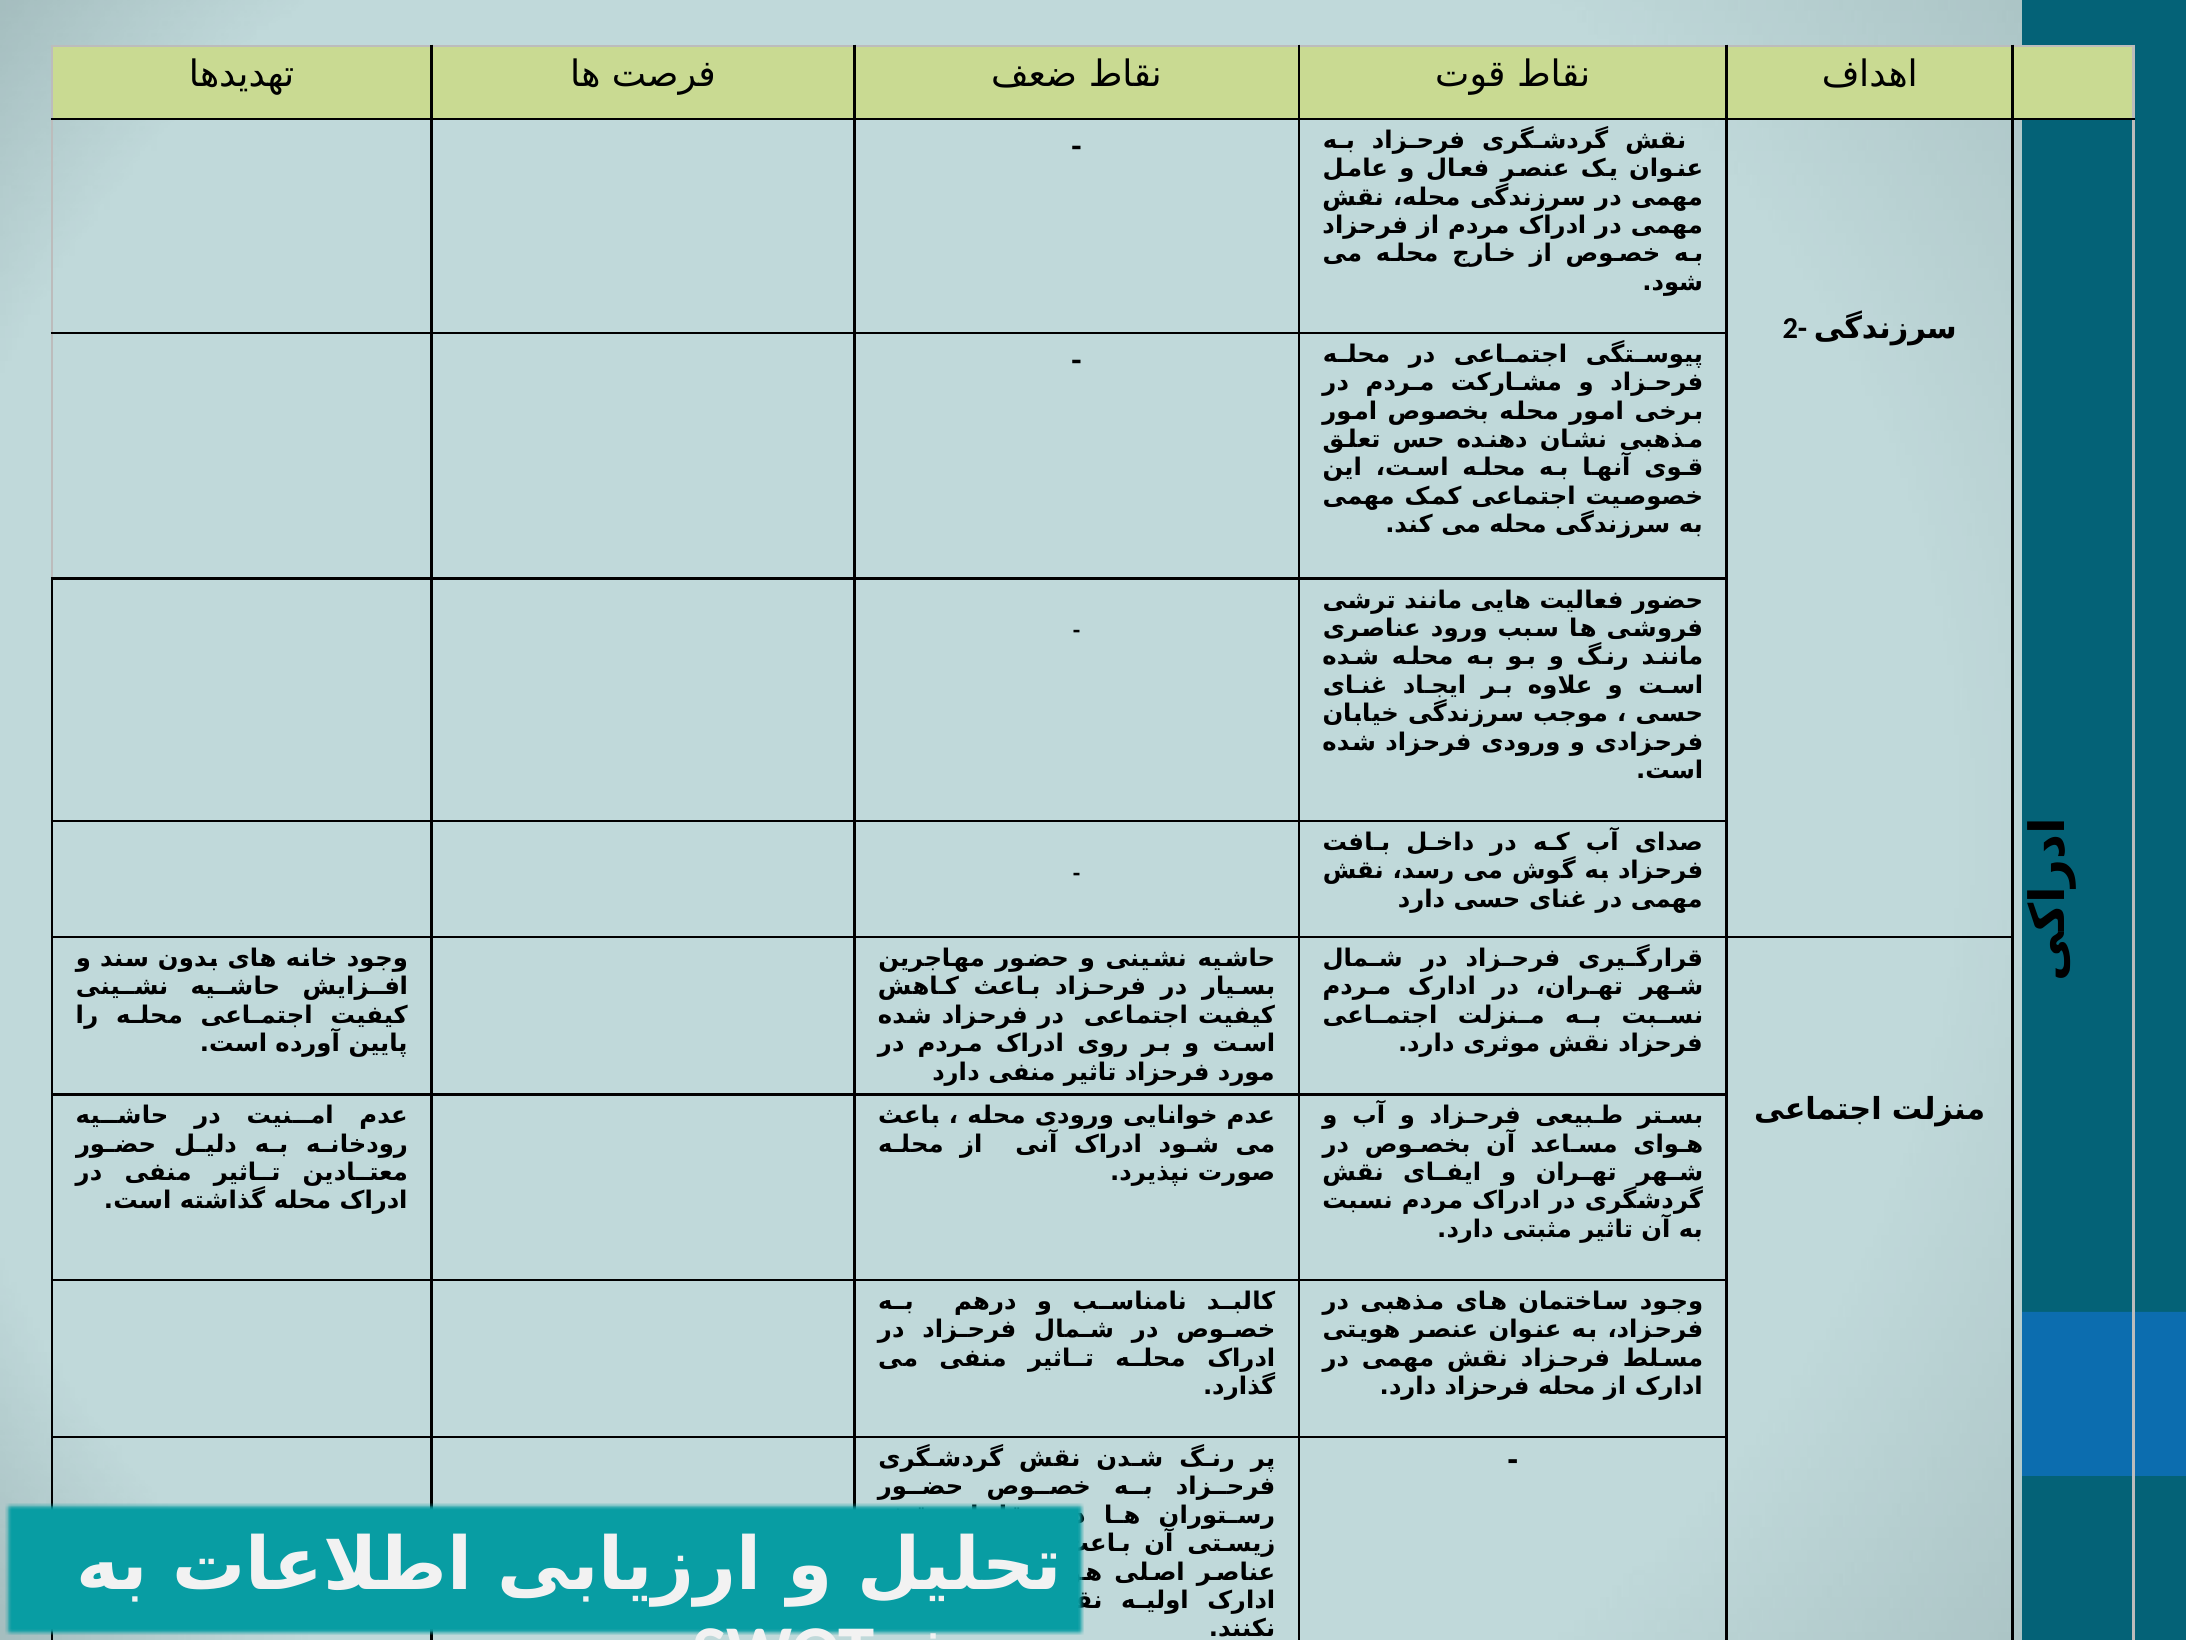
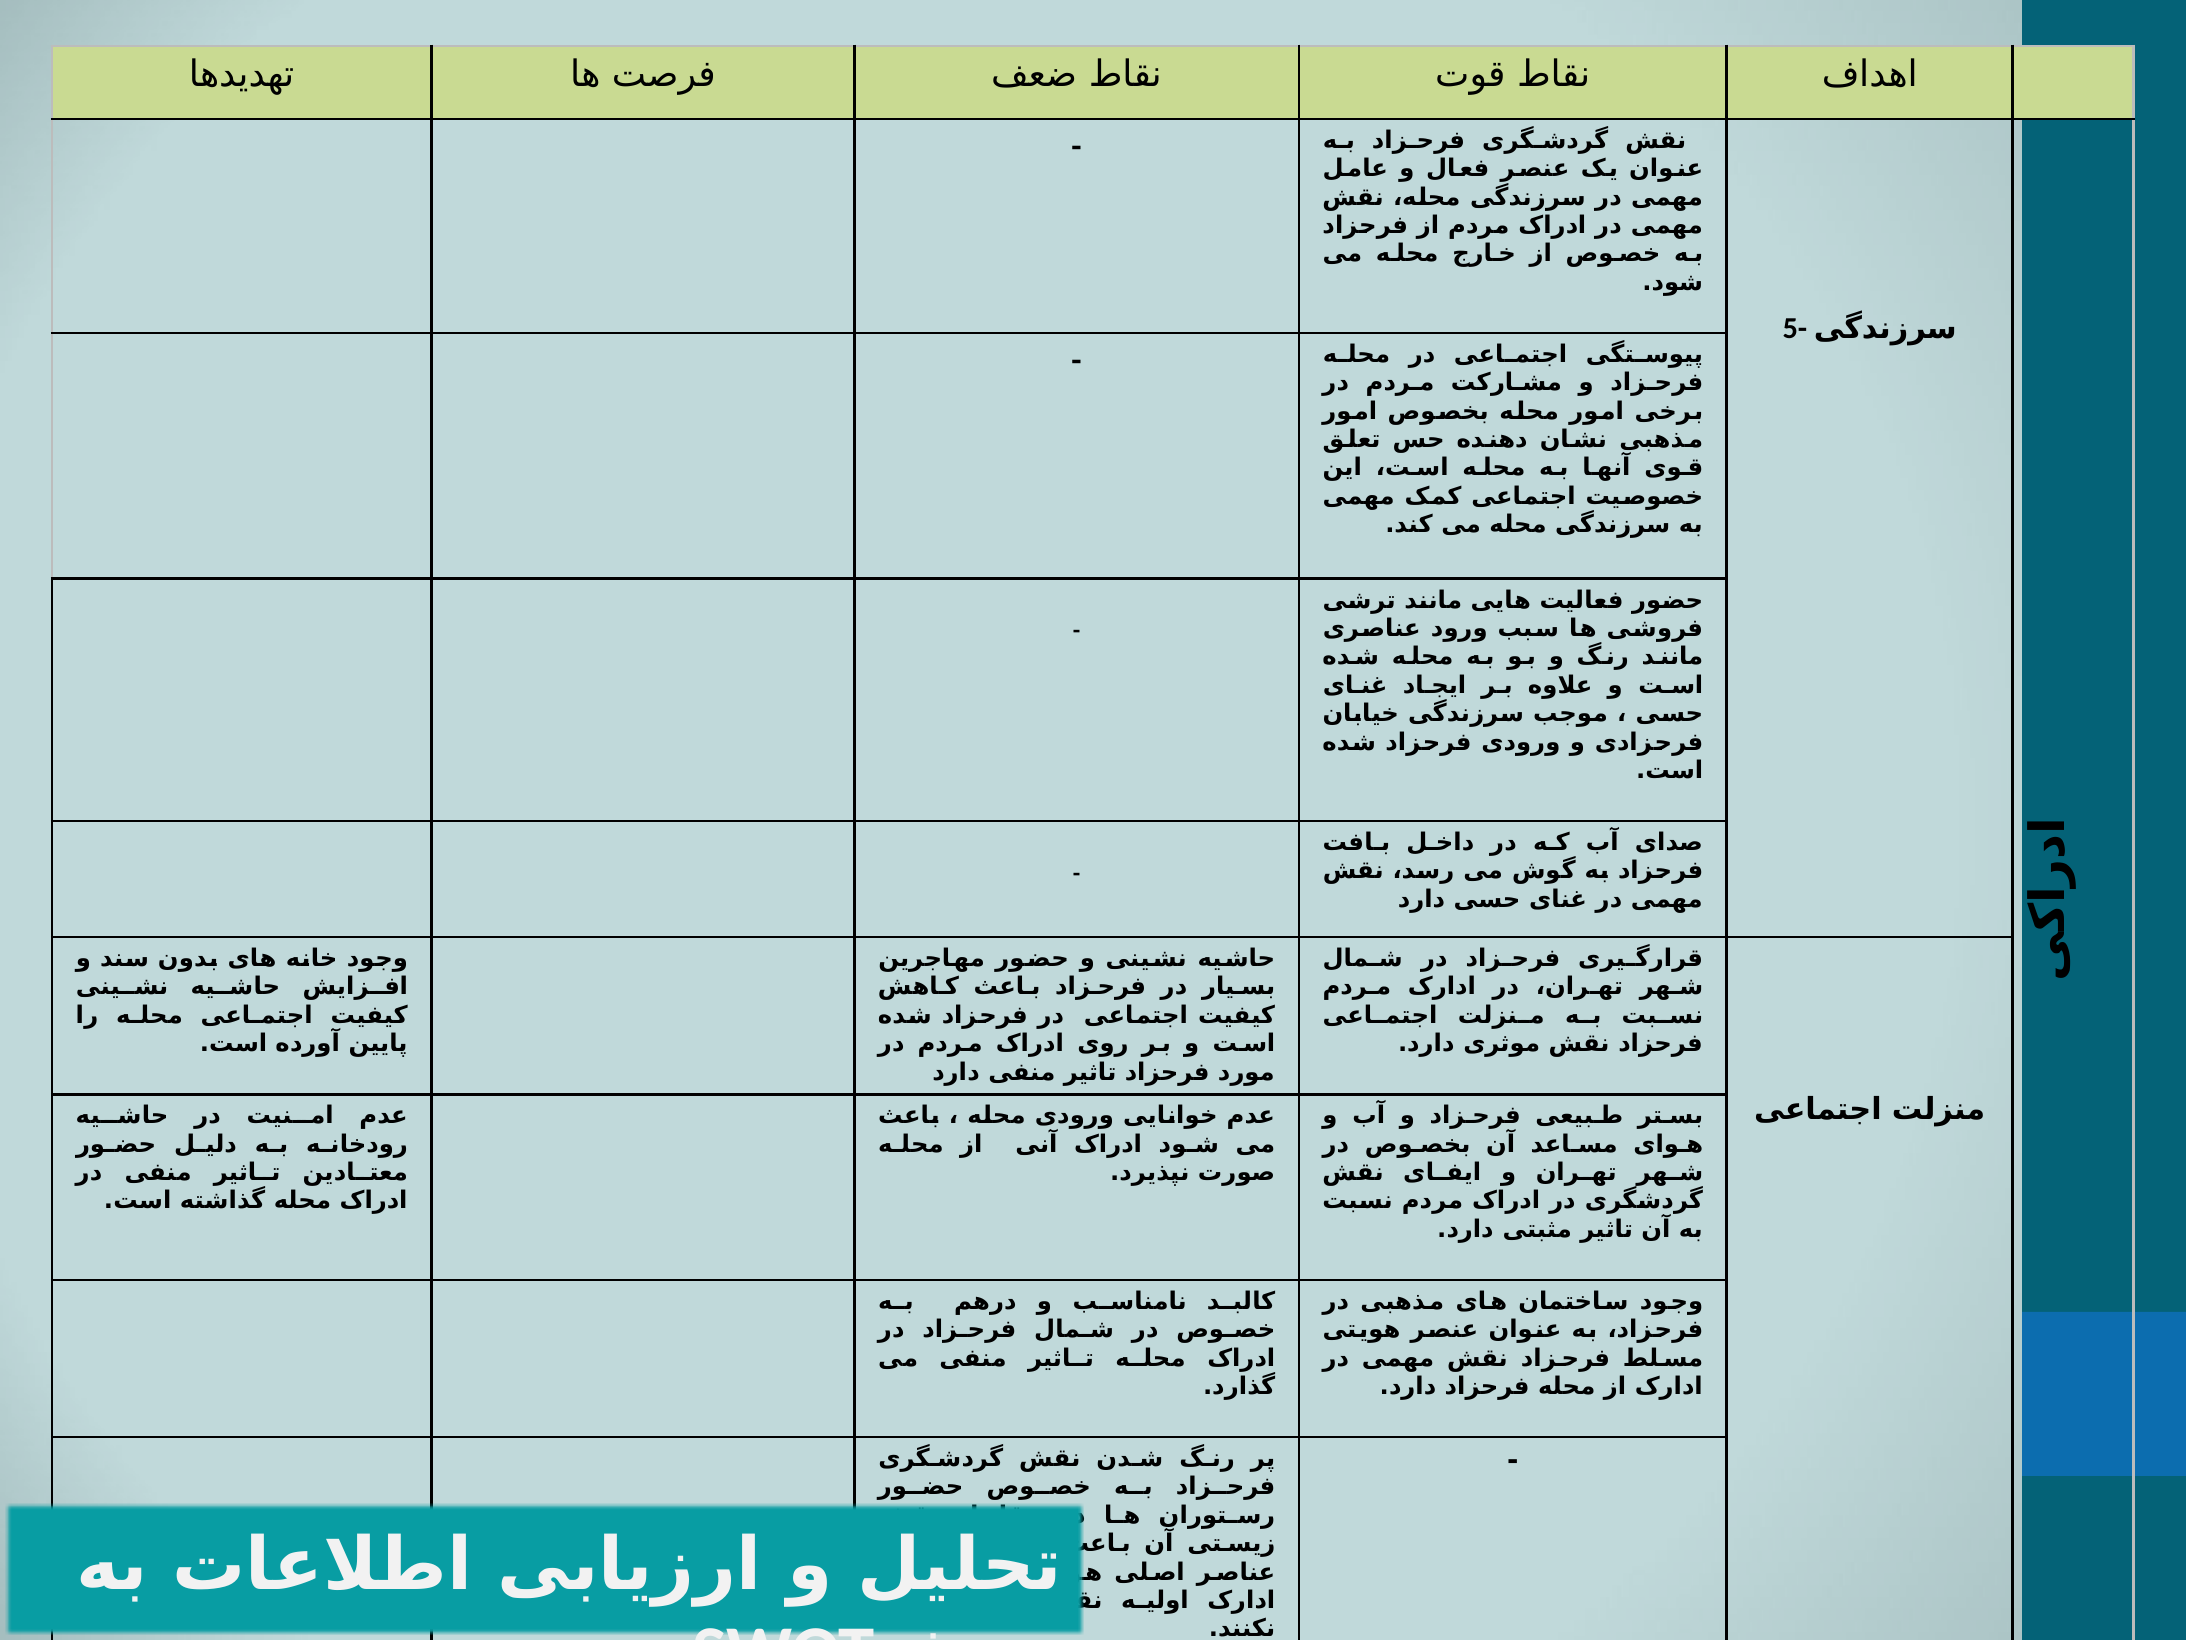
2-: 2- -> 5-
